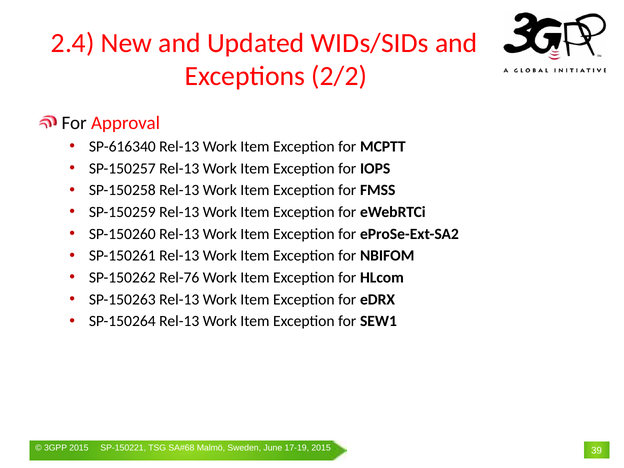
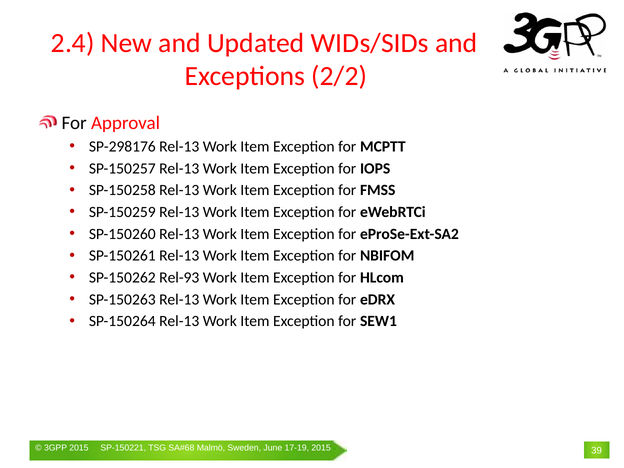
SP-616340: SP-616340 -> SP-298176
Rel-76: Rel-76 -> Rel-93
